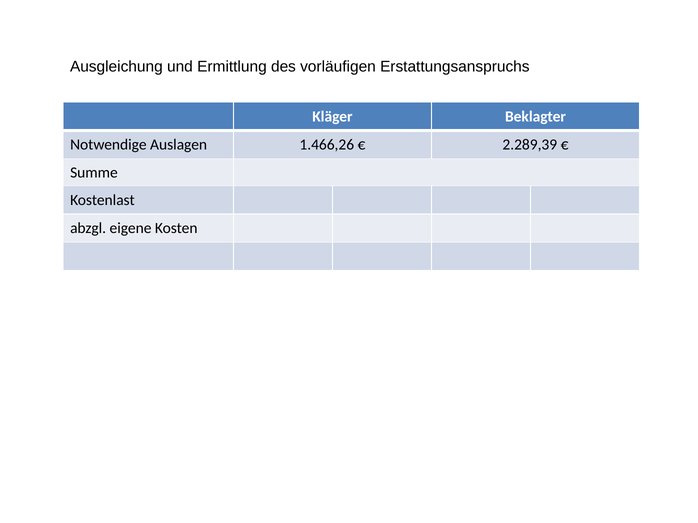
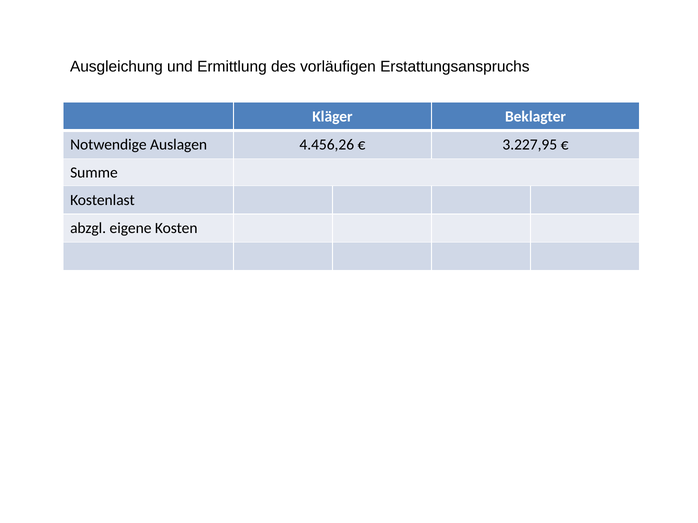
1.466,26: 1.466,26 -> 4.456,26
2.289,39: 2.289,39 -> 3.227,95
